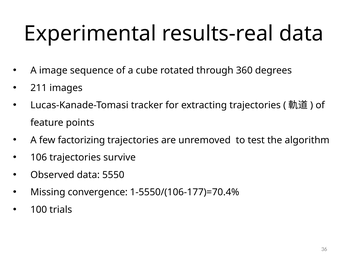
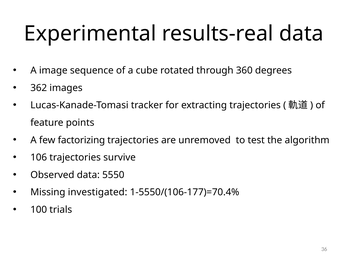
211: 211 -> 362
convergence: convergence -> investigated
